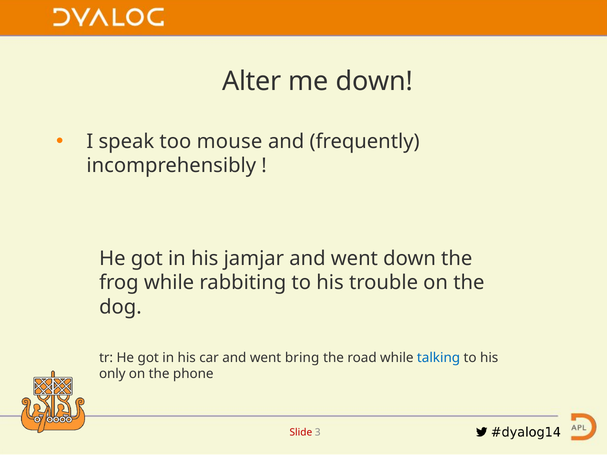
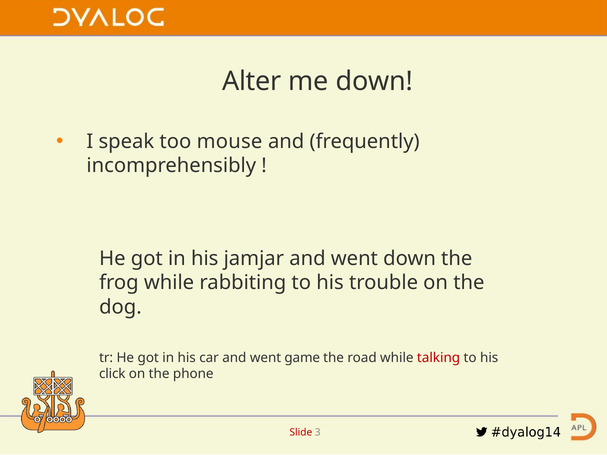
bring: bring -> game
talking colour: blue -> red
only: only -> click
